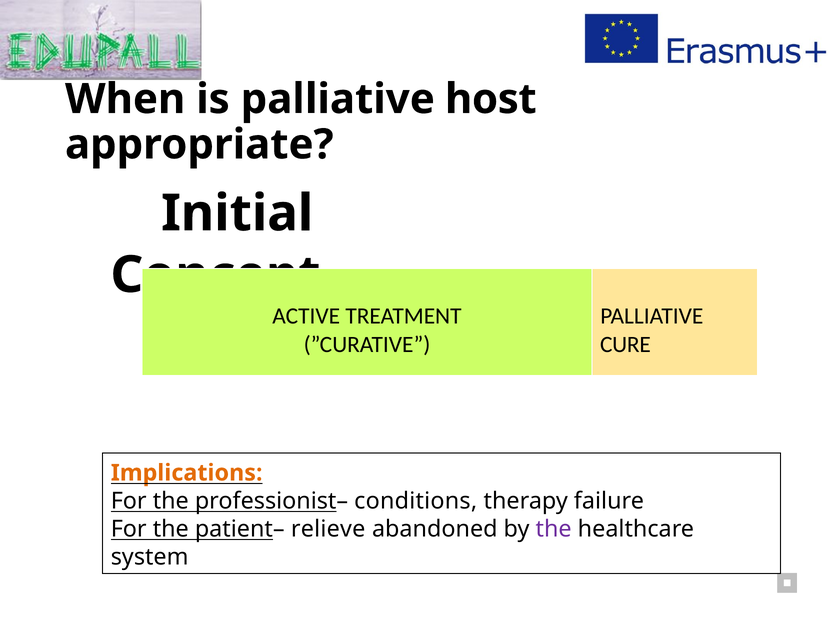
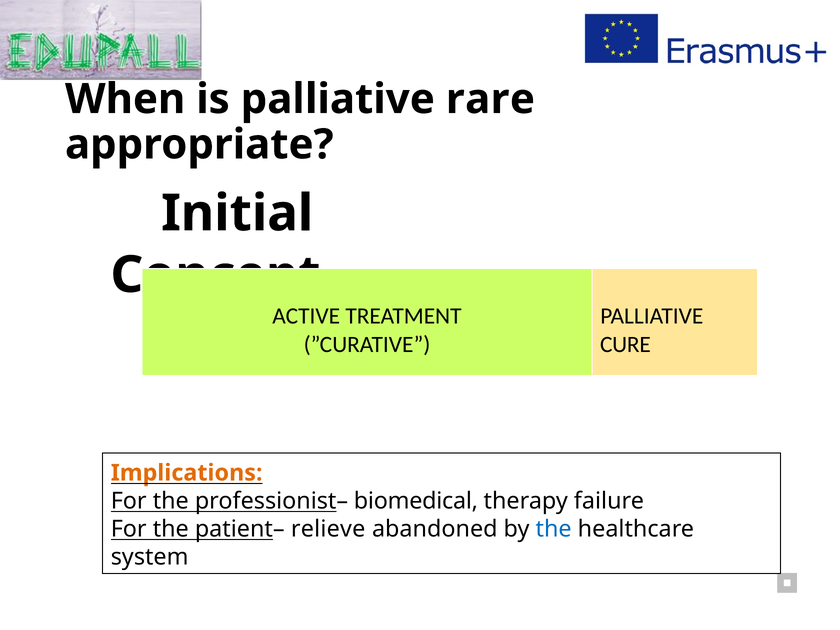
host: host -> rare
conditions: conditions -> biomedical
the at (554, 529) colour: purple -> blue
